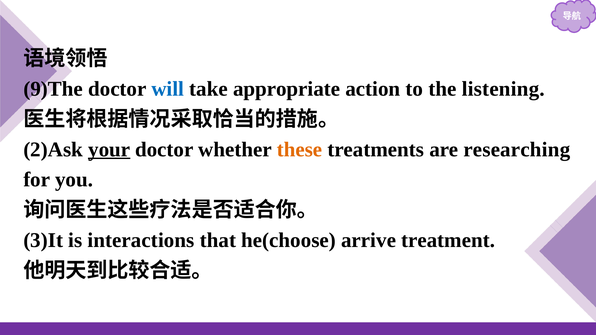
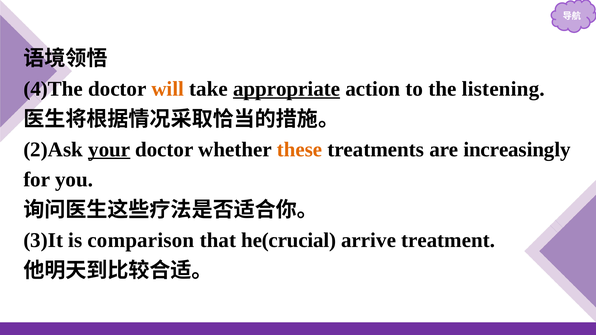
9)The: 9)The -> 4)The
will colour: blue -> orange
appropriate underline: none -> present
researching: researching -> increasingly
interactions: interactions -> comparison
he(choose: he(choose -> he(crucial
